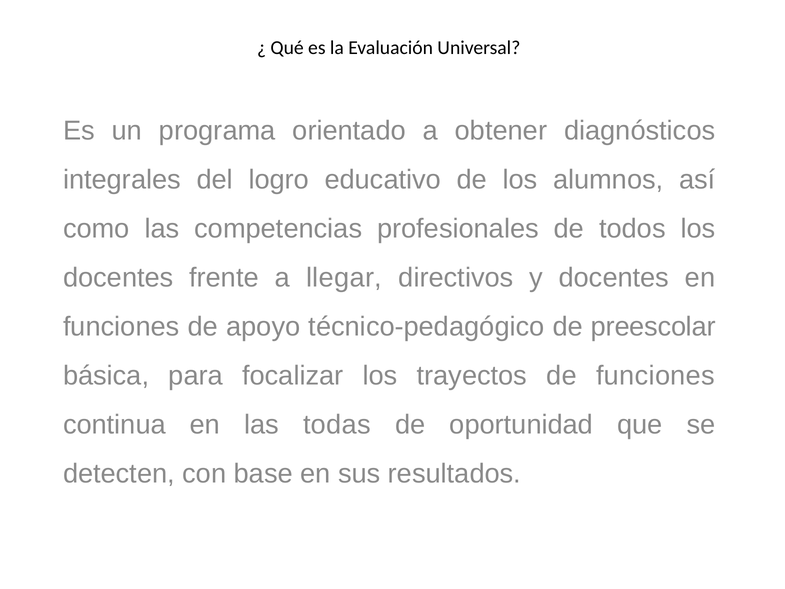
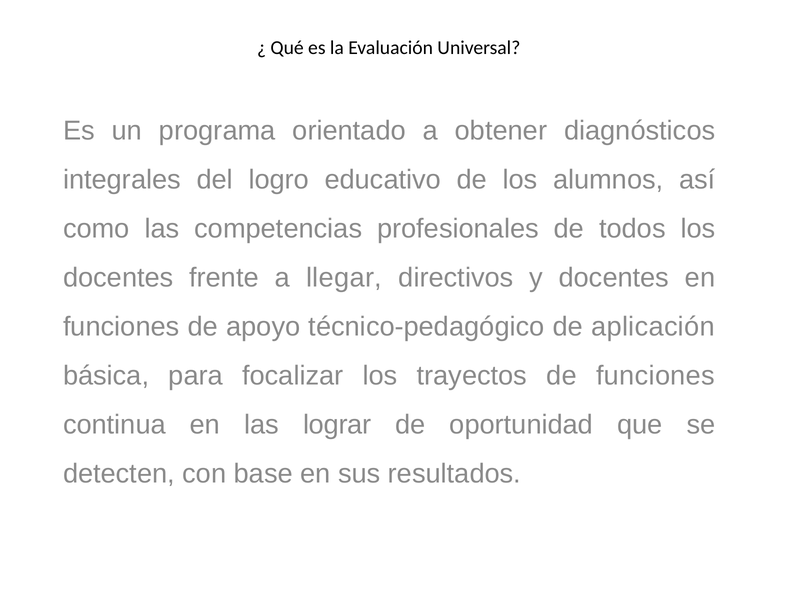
preescolar: preescolar -> aplicación
todas: todas -> lograr
